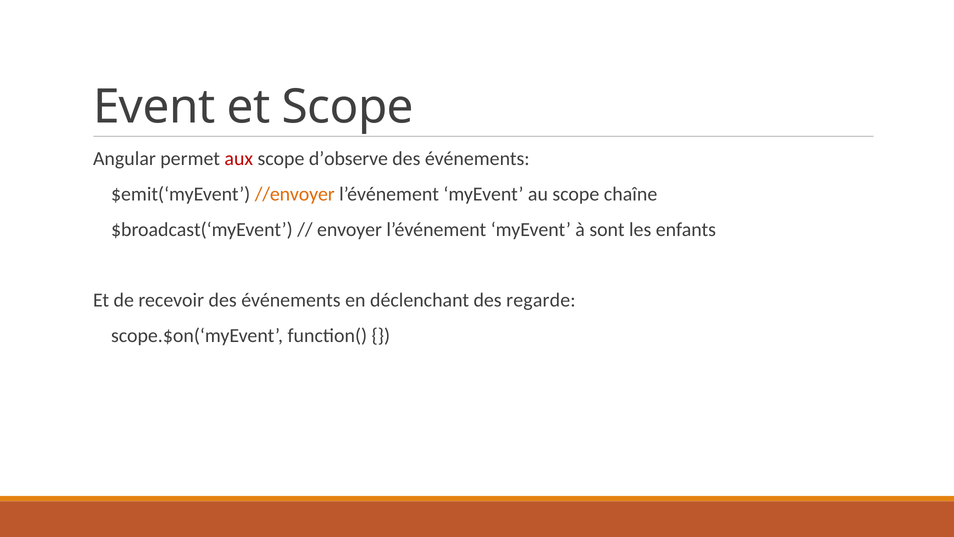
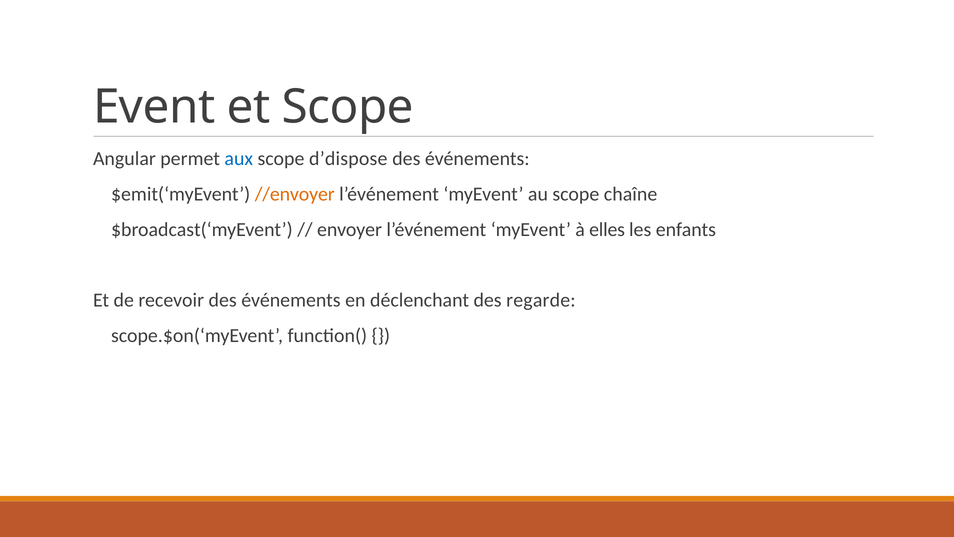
aux colour: red -> blue
d’observe: d’observe -> d’dispose
sont: sont -> elles
